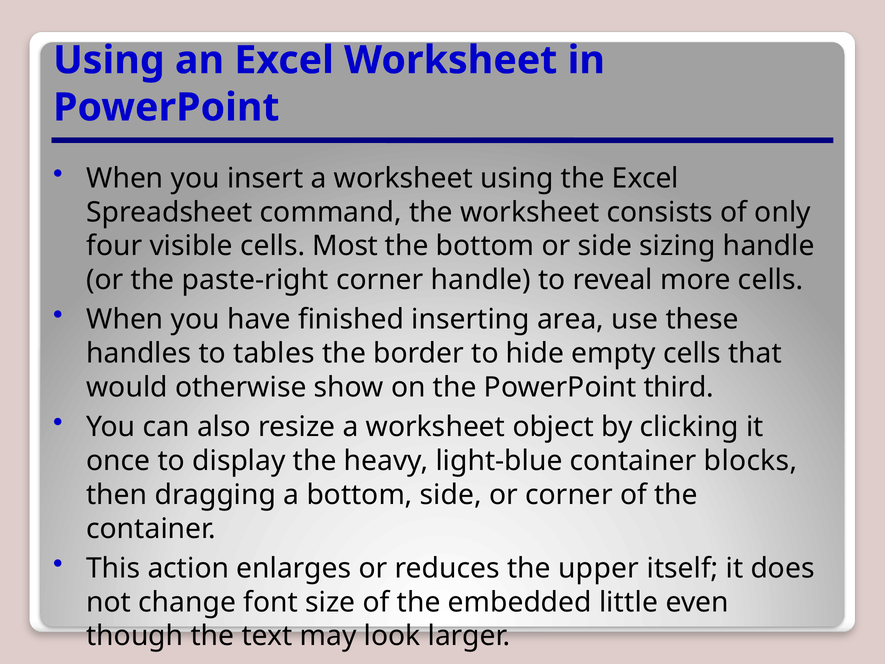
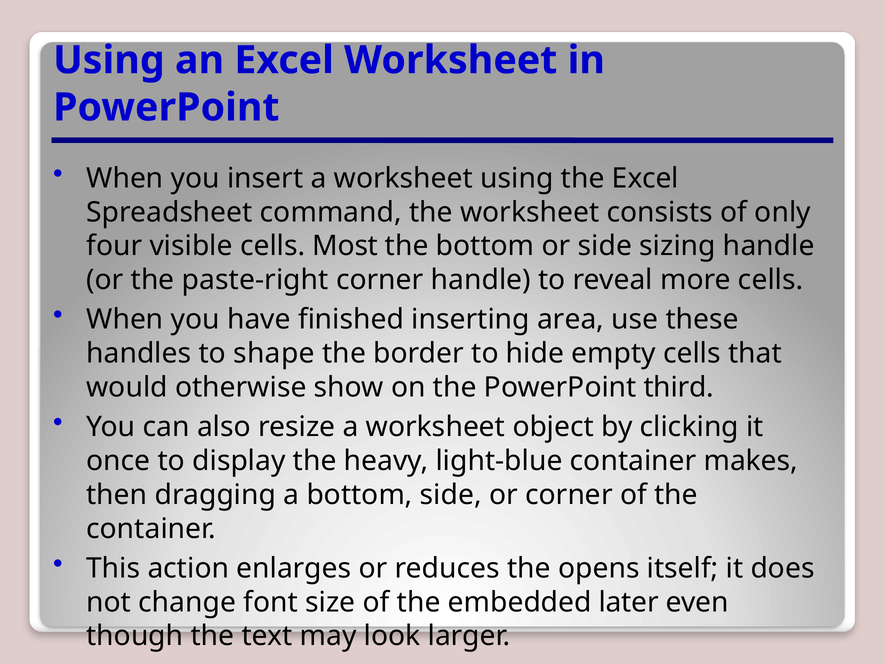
tables: tables -> shape
blocks: blocks -> makes
upper: upper -> opens
little: little -> later
